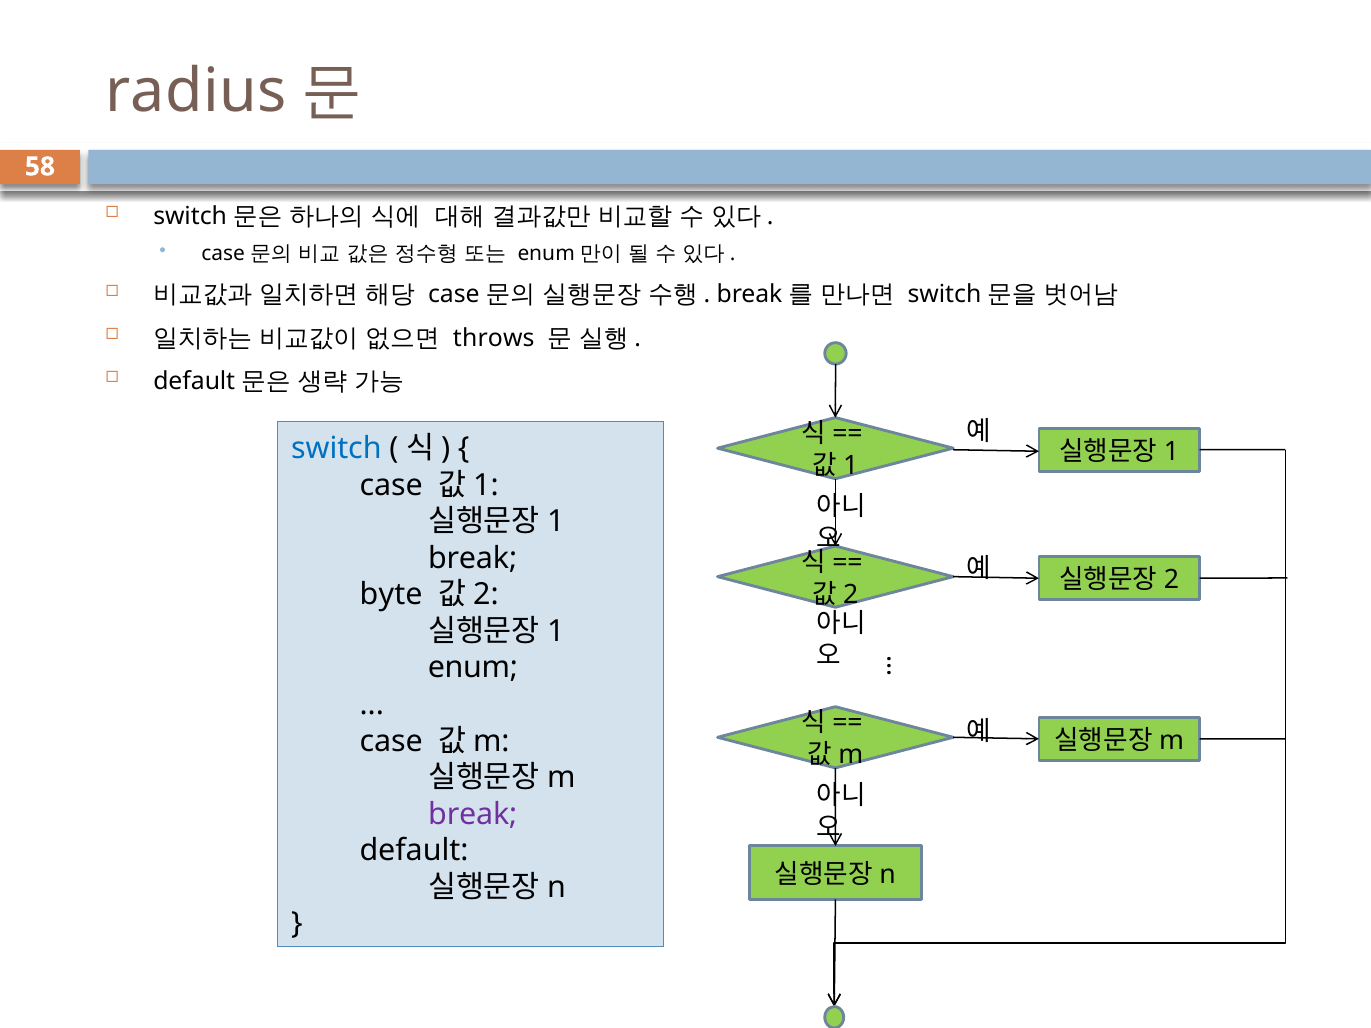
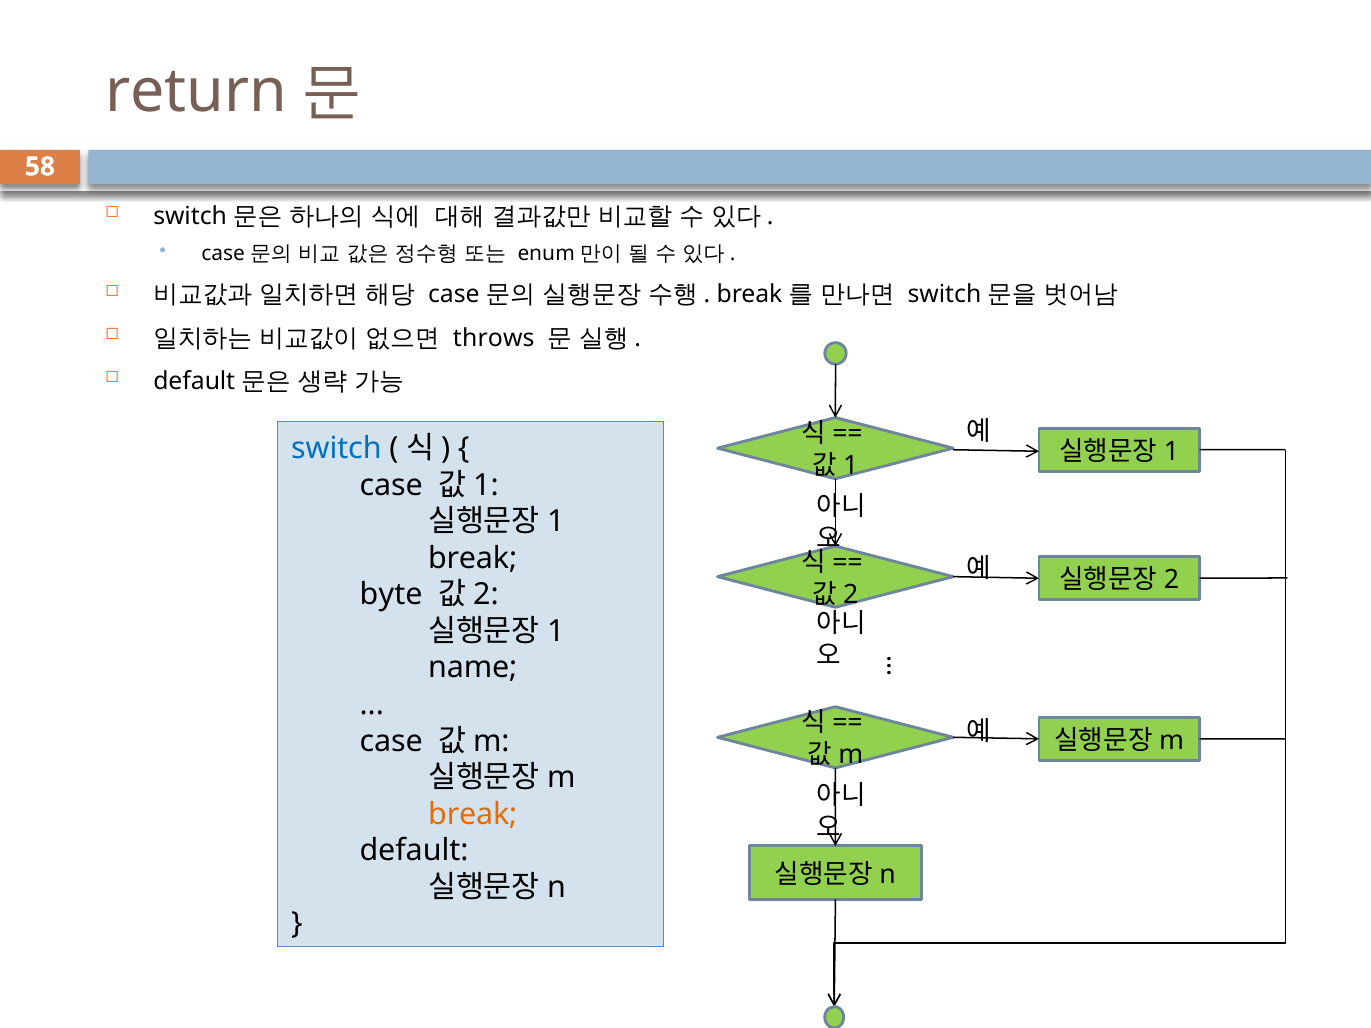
radius: radius -> return
enum: enum -> name
break at (473, 814) colour: purple -> orange
